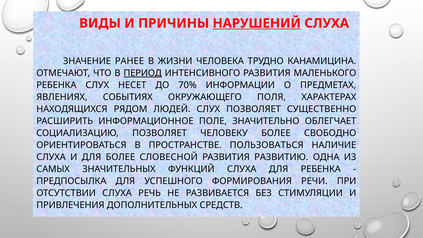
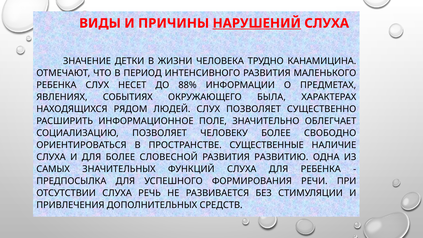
РАНЕЕ: РАНЕЕ -> ДЕТКИ
ПЕРИОД underline: present -> none
70%: 70% -> 88%
ПОЛЯ: ПОЛЯ -> БЫЛА
ПОЛЬЗОВАТЬСЯ: ПОЛЬЗОВАТЬСЯ -> СУЩЕСТВЕННЫЕ
